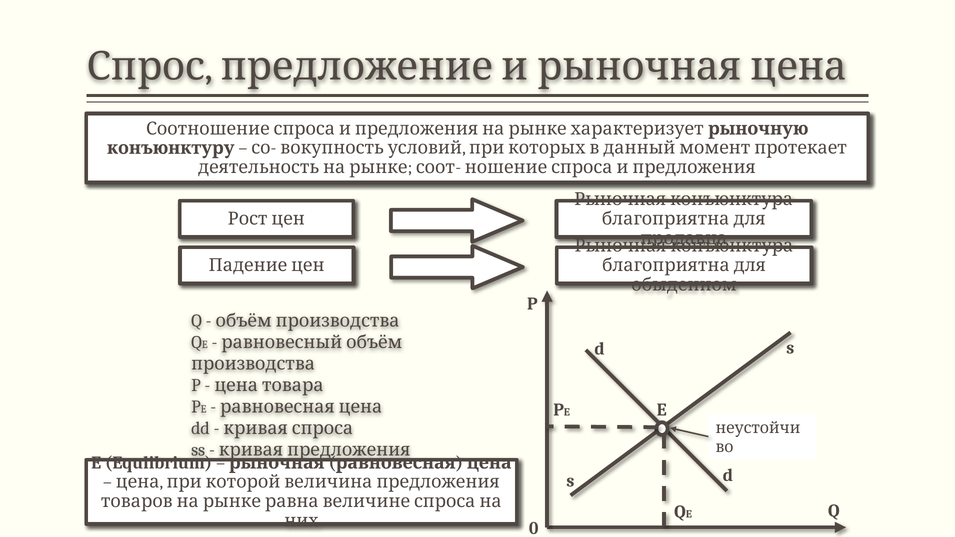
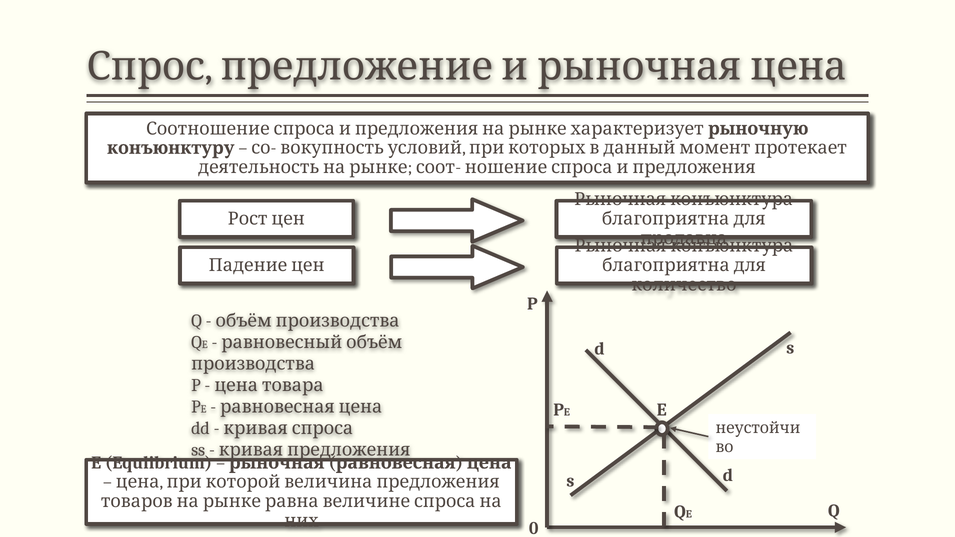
обыденном: обыденном -> количество
